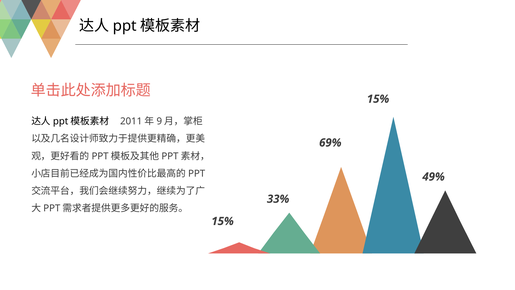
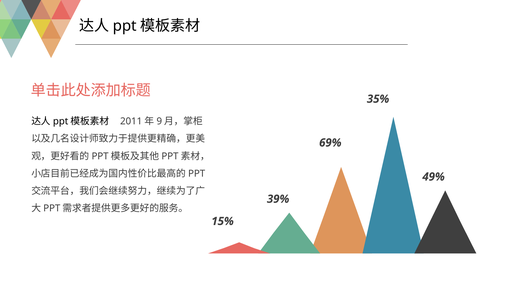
15% at (378, 99): 15% -> 35%
33%: 33% -> 39%
